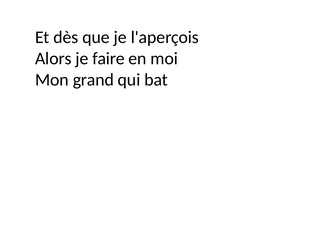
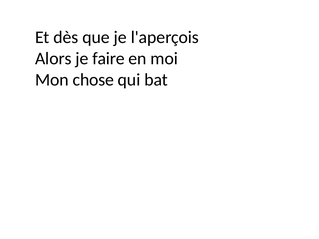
grand: grand -> chose
